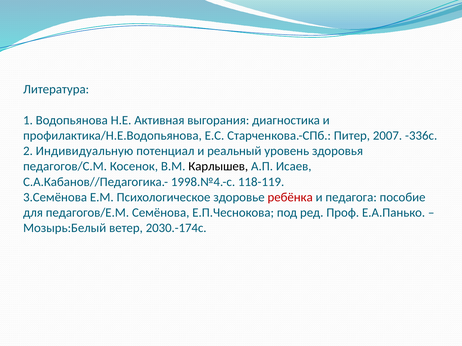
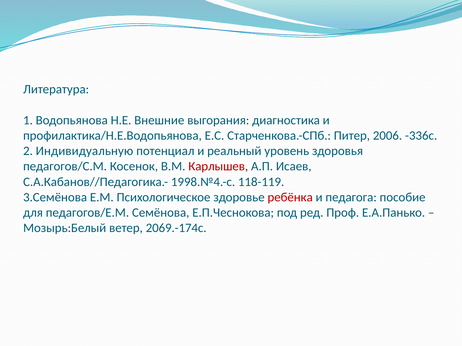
Активная: Активная -> Внешние
2007: 2007 -> 2006
Карлышев colour: black -> red
2030.-174с: 2030.-174с -> 2069.-174с
